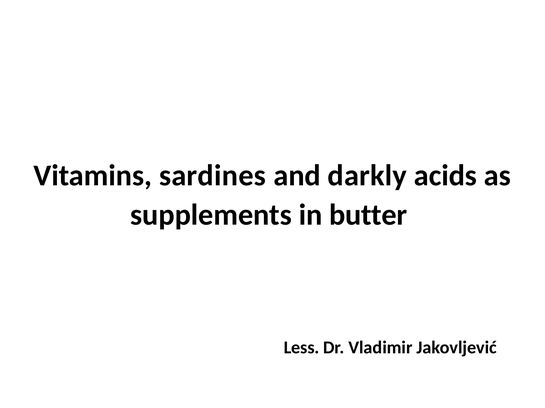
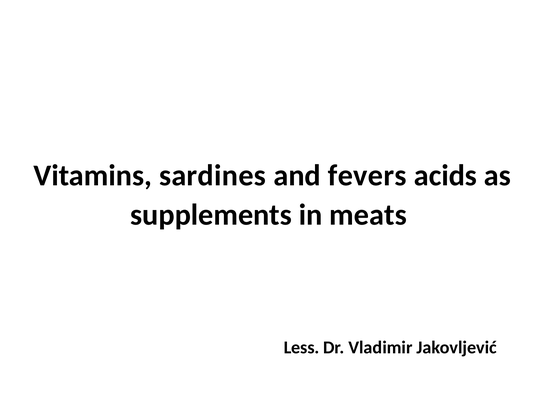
darkly: darkly -> fevers
butter: butter -> meats
